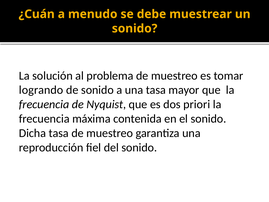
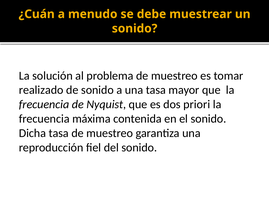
logrando: logrando -> realizado
